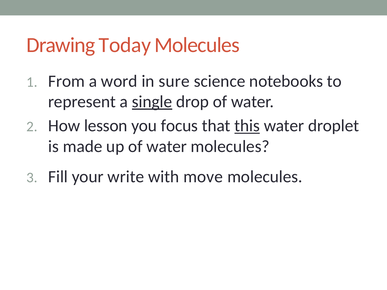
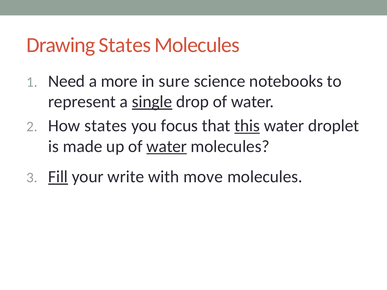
Drawing Today: Today -> States
From: From -> Need
word: word -> more
How lesson: lesson -> states
water at (167, 147) underline: none -> present
Fill underline: none -> present
